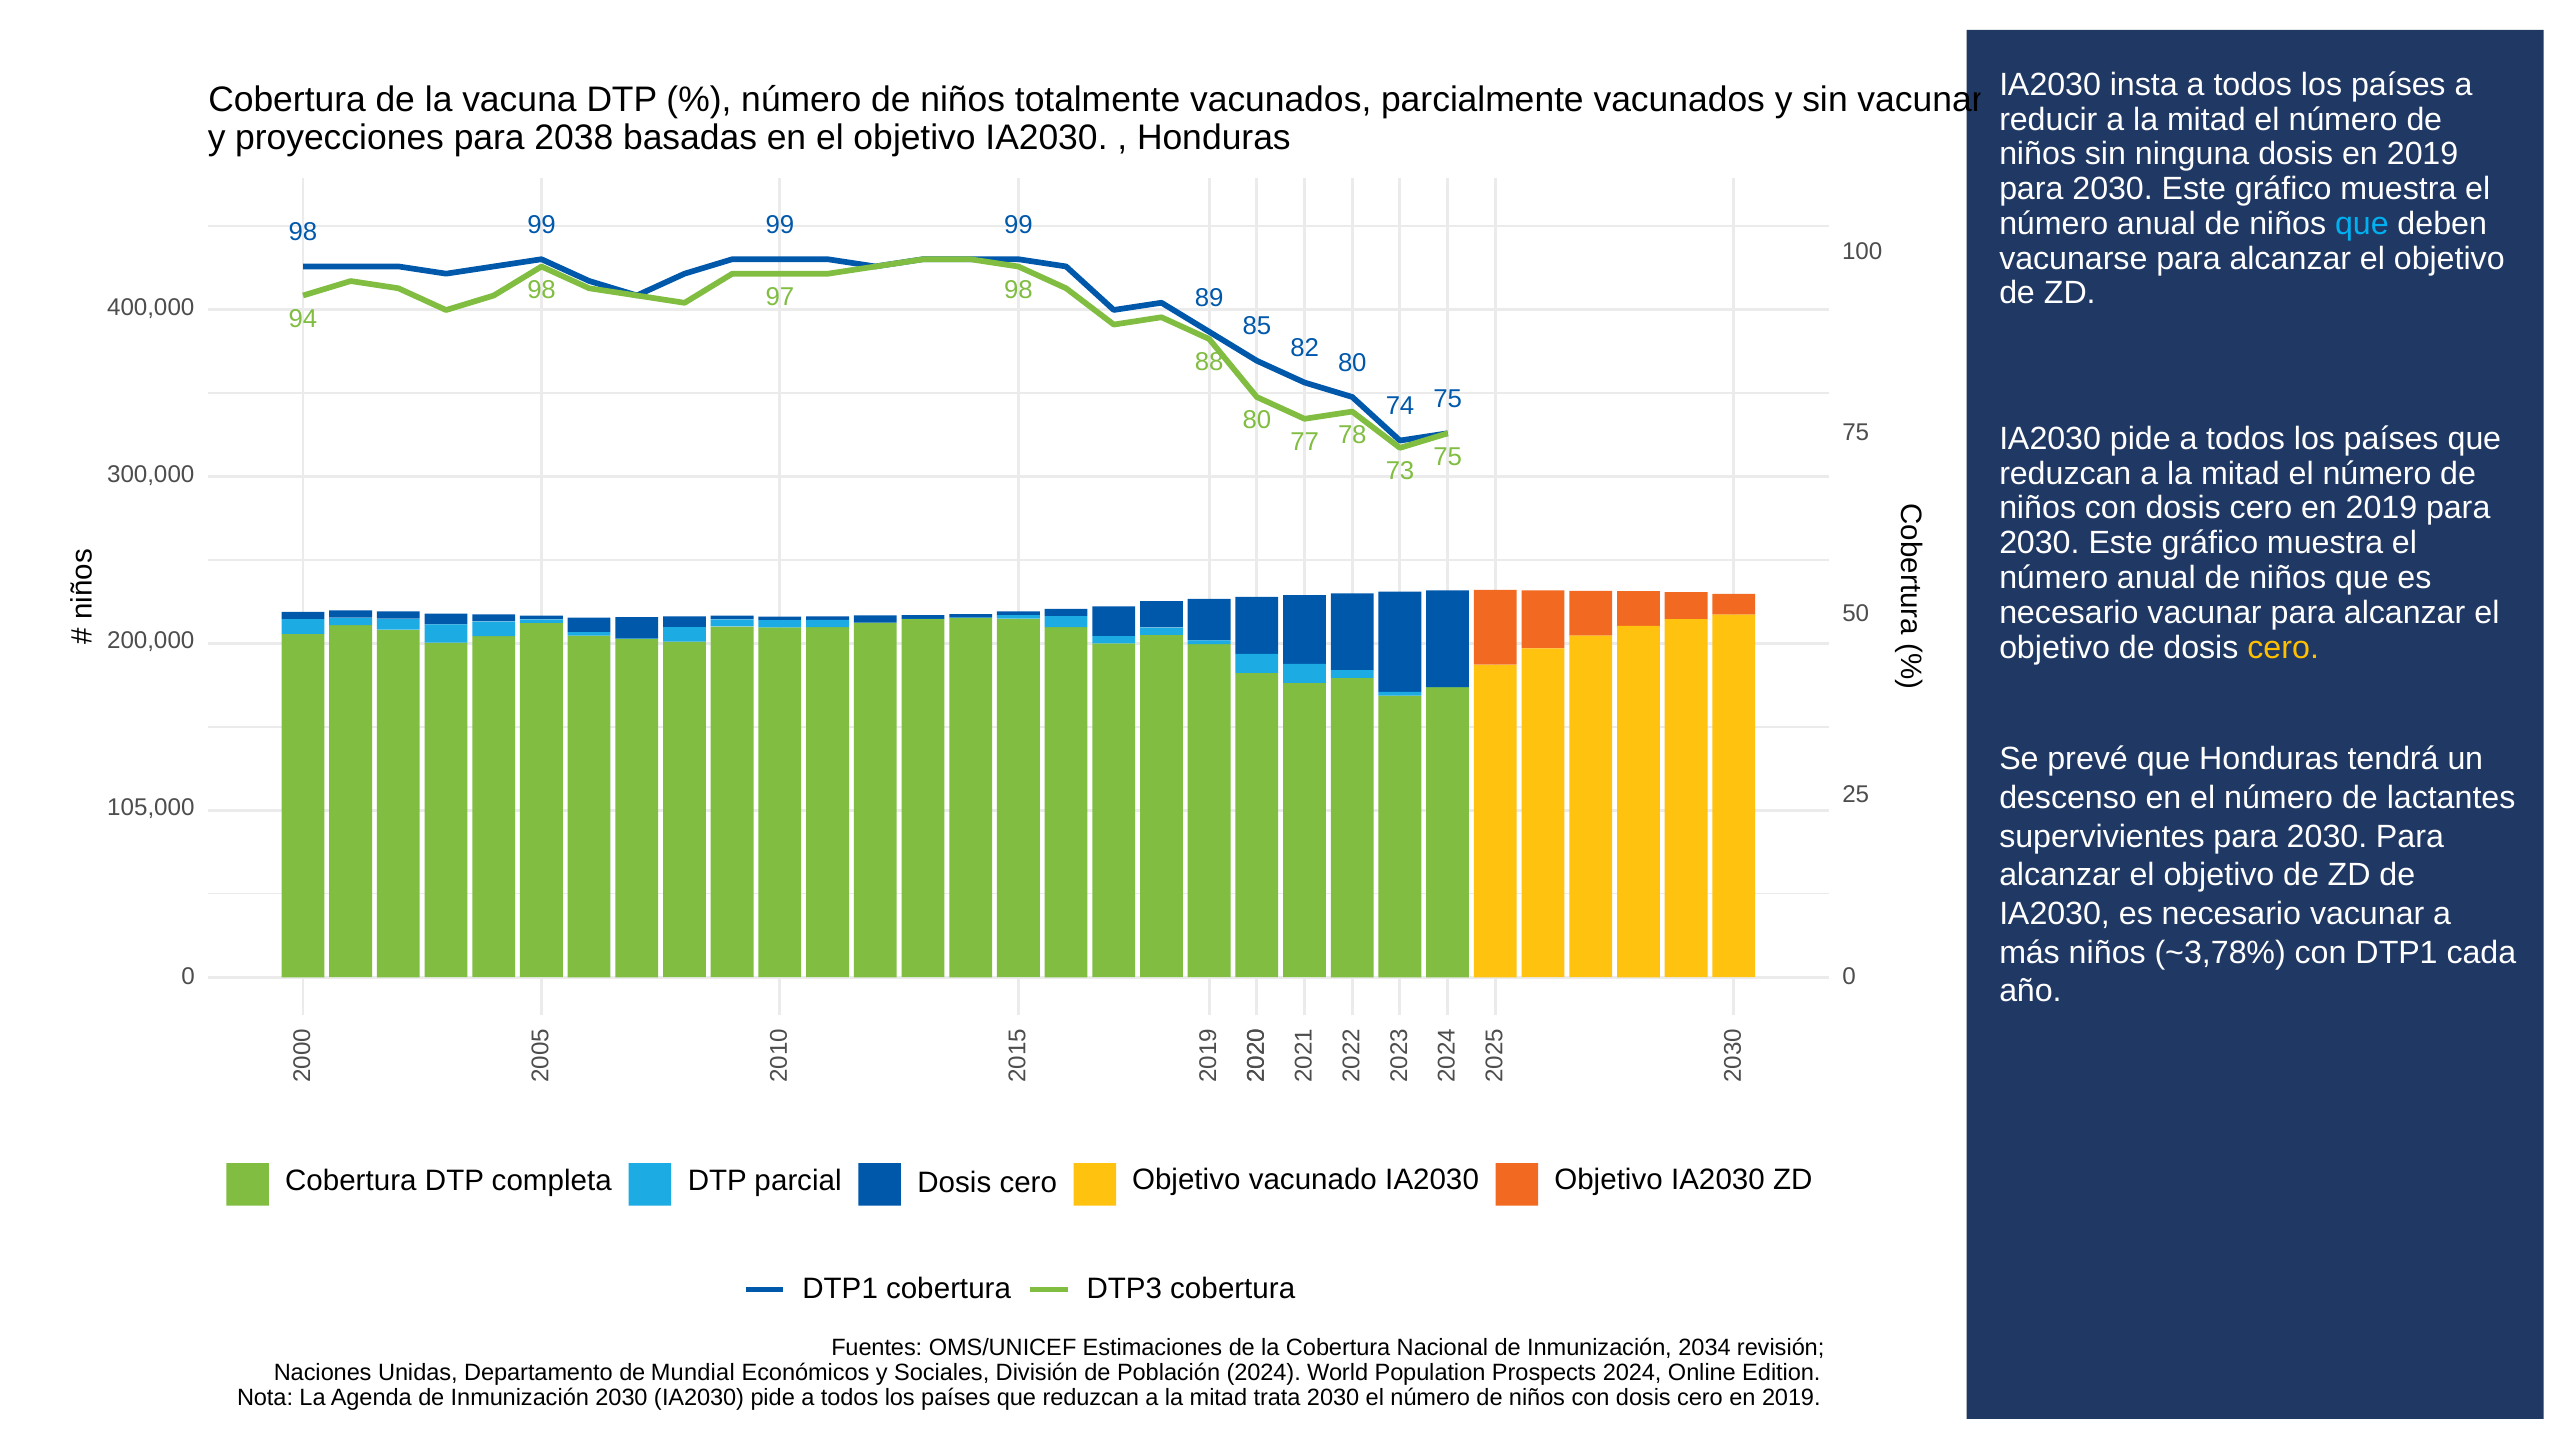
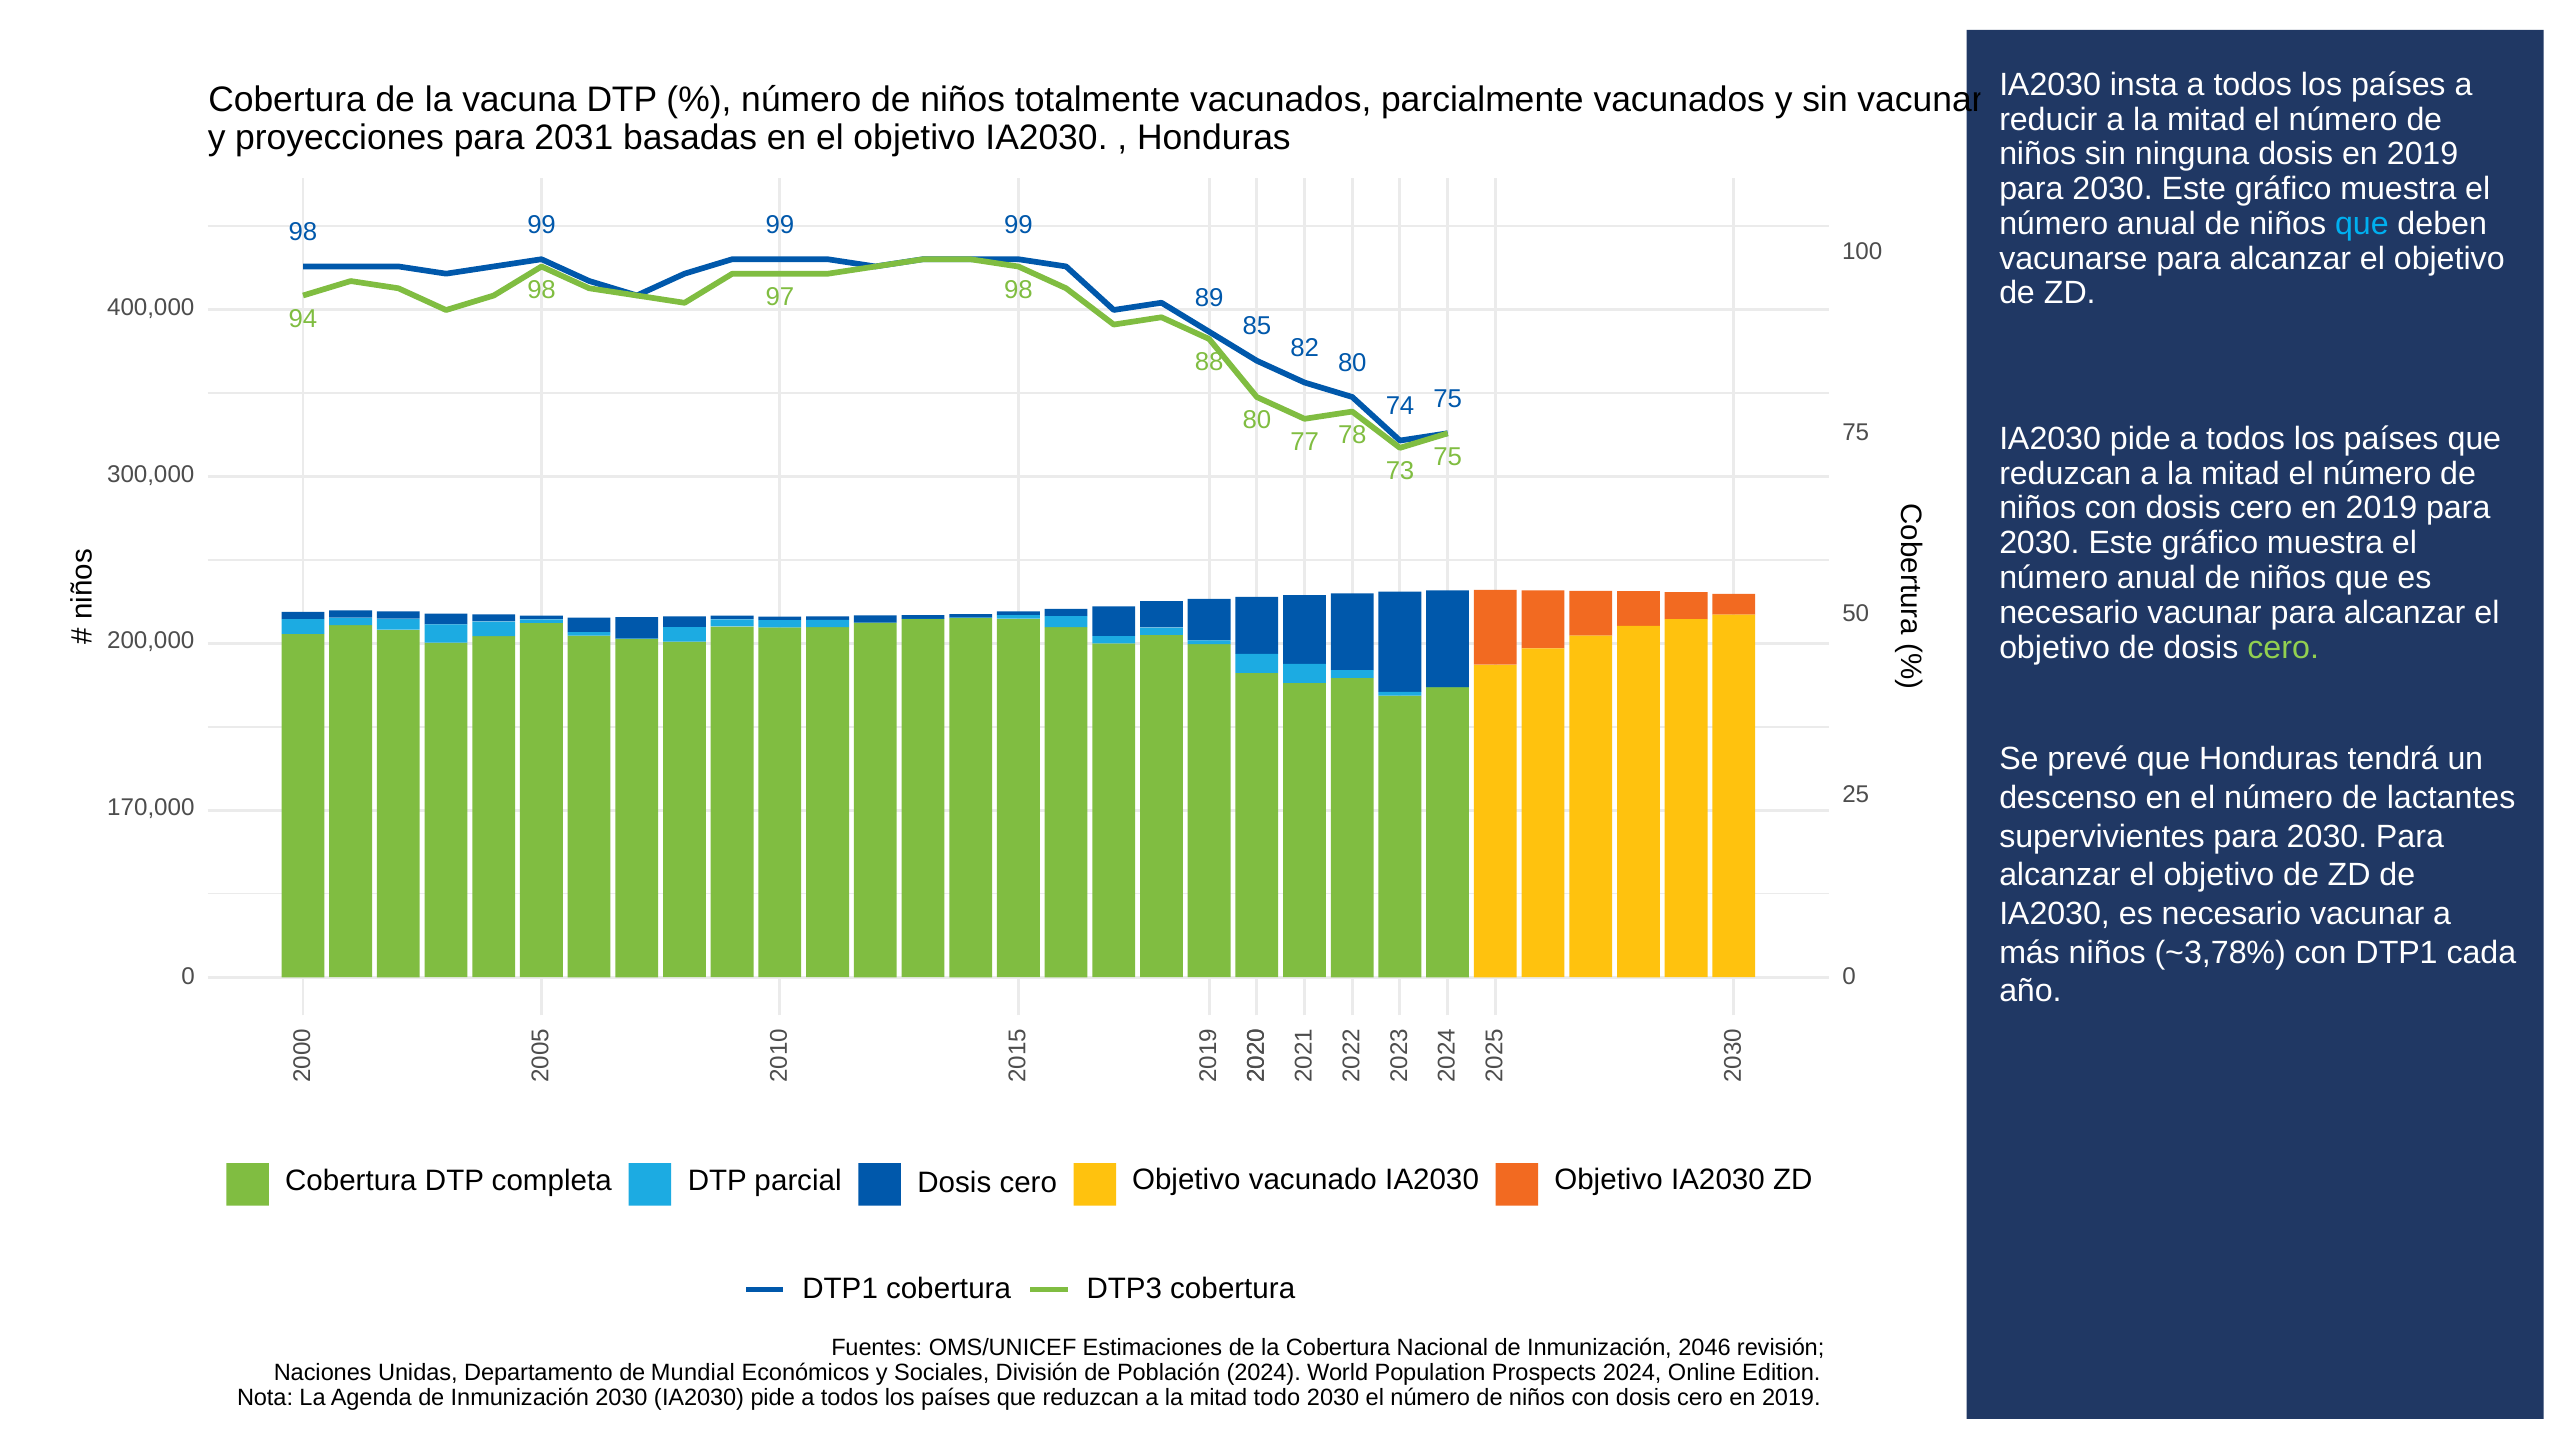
2038: 2038 -> 2031
cero at (2283, 647) colour: yellow -> light green
105,000: 105,000 -> 170,000
2034: 2034 -> 2046
trata: trata -> todo
